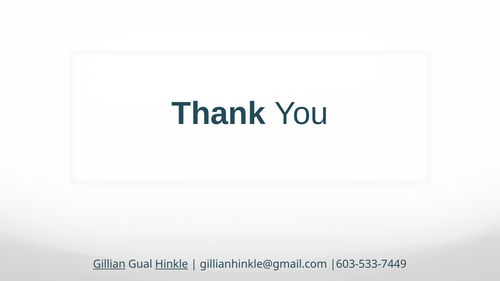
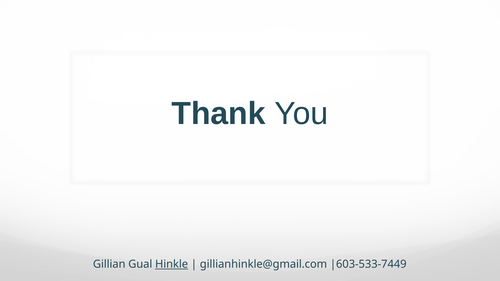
Gillian underline: present -> none
